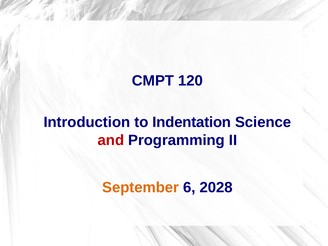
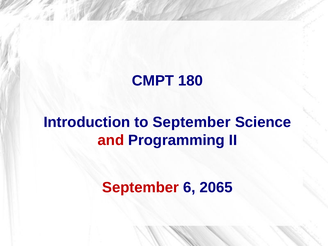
120: 120 -> 180
to Indentation: Indentation -> September
September at (141, 188) colour: orange -> red
2028: 2028 -> 2065
